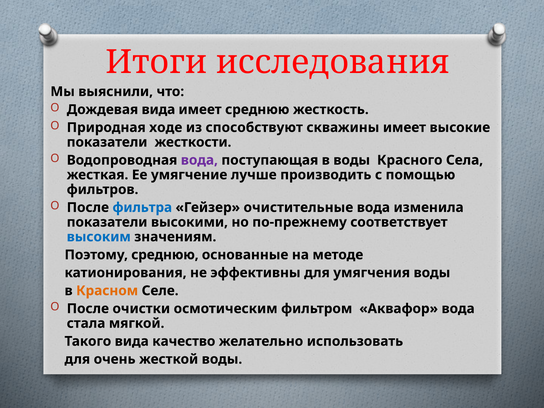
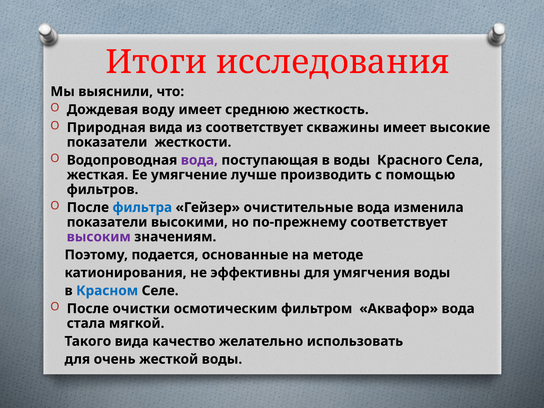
Дождевая вида: вида -> воду
Природная ходе: ходе -> вида
из способствуют: способствуют -> соответствует
высоким colour: blue -> purple
Поэтому среднюю: среднюю -> подается
Красном colour: orange -> blue
